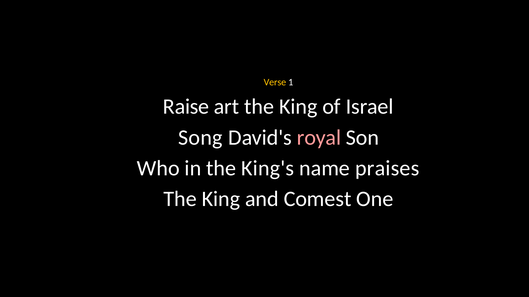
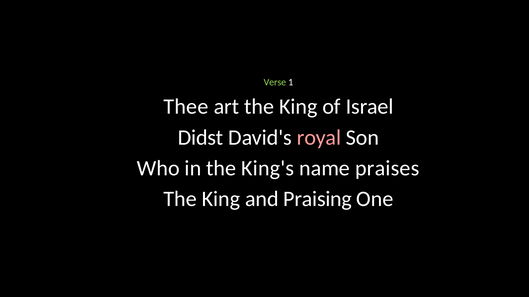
Verse colour: yellow -> light green
Raise: Raise -> Thee
Song: Song -> Didst
Comest: Comest -> Praising
